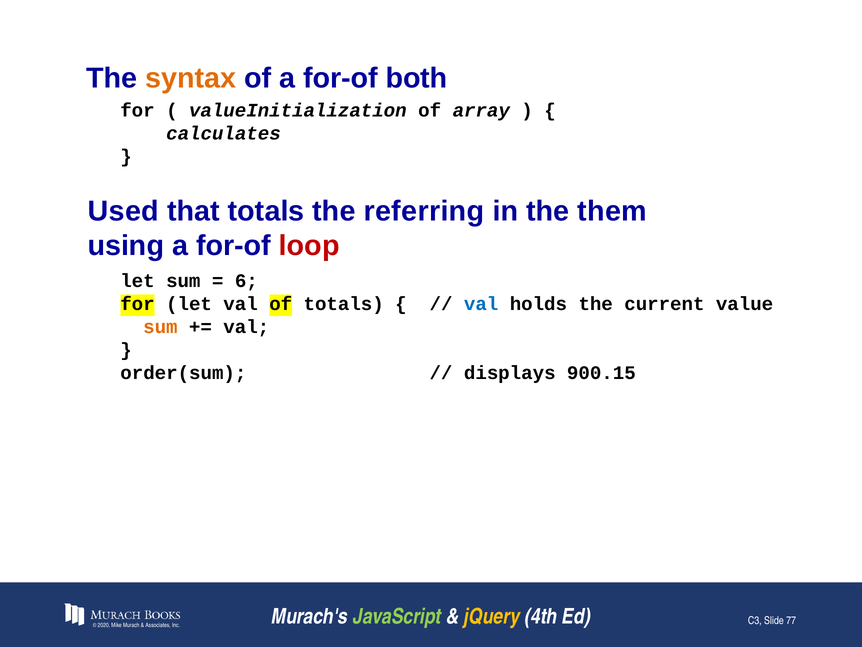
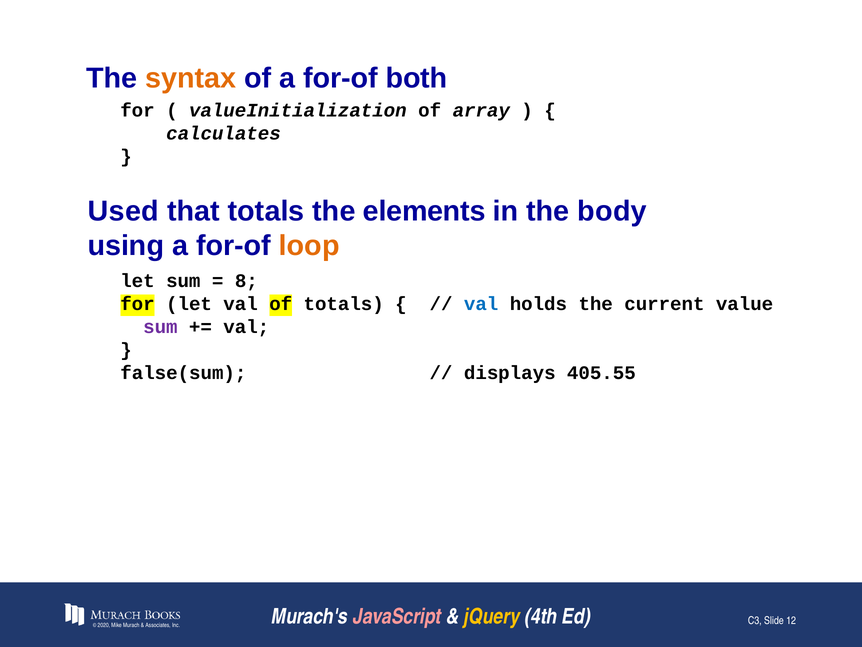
referring: referring -> elements
them: them -> body
loop colour: red -> orange
6: 6 -> 8
sum at (160, 327) colour: orange -> purple
order(sum: order(sum -> false(sum
900.15: 900.15 -> 405.55
JavaScript colour: light green -> pink
77: 77 -> 12
